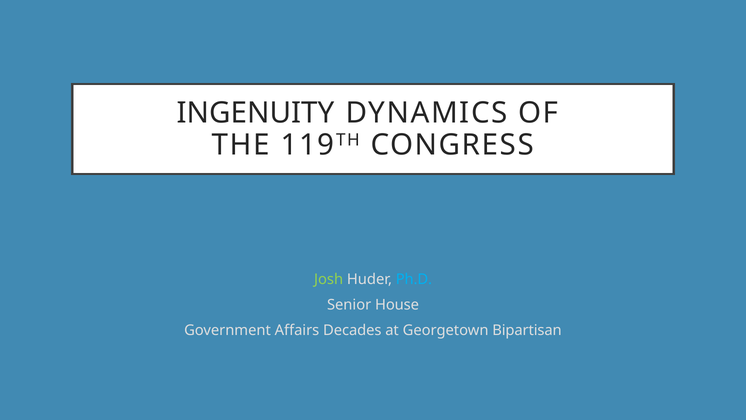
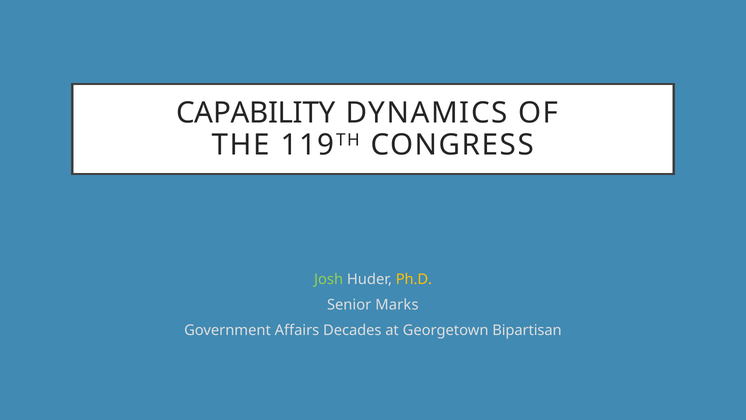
INGENUITY: INGENUITY -> CAPABILITY
Ph.D colour: light blue -> yellow
House: House -> Marks
